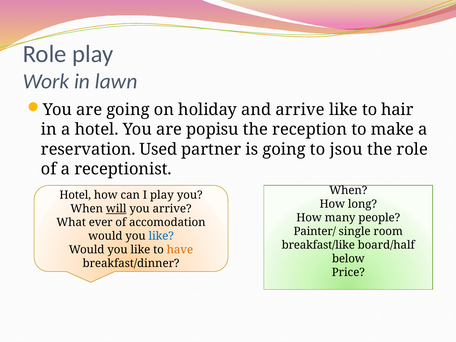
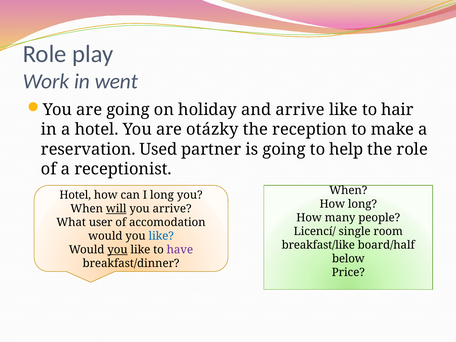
lawn: lawn -> went
popisu: popisu -> otázky
jsou: jsou -> help
I play: play -> long
ever: ever -> user
Painter/: Painter/ -> Licencí/
you at (117, 250) underline: none -> present
have colour: orange -> purple
